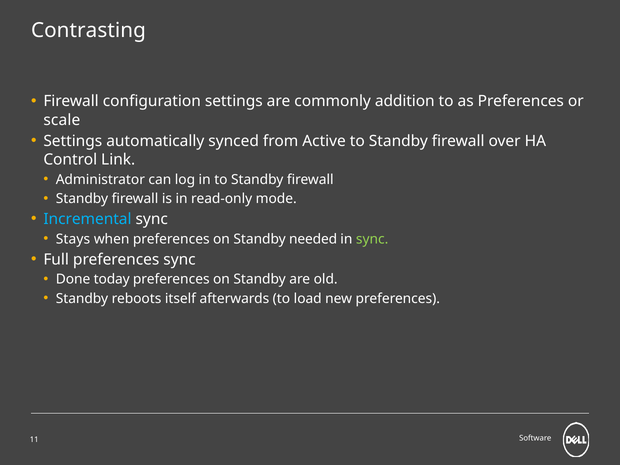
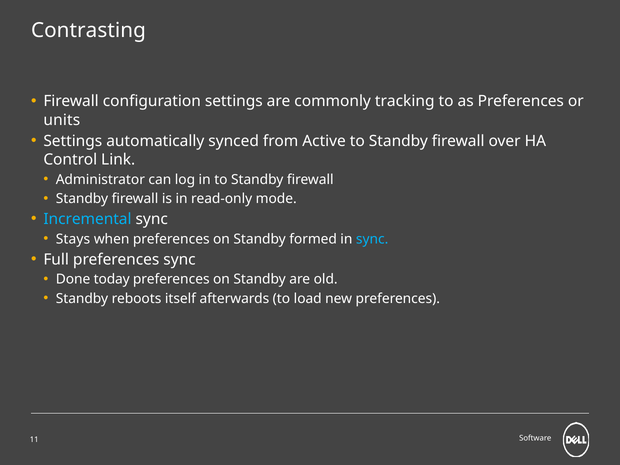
addition: addition -> tracking
scale: scale -> units
needed: needed -> formed
sync at (372, 239) colour: light green -> light blue
